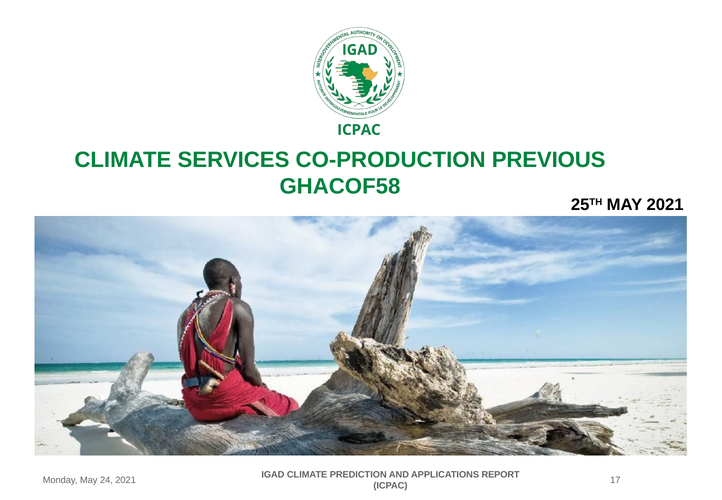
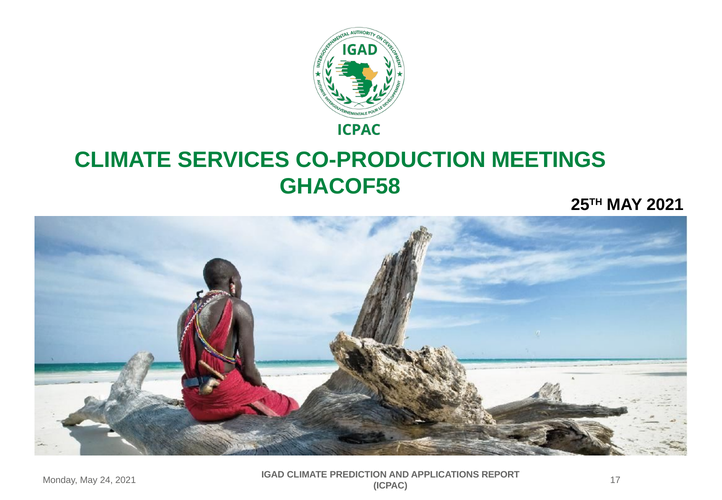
PREVIOUS: PREVIOUS -> MEETINGS
